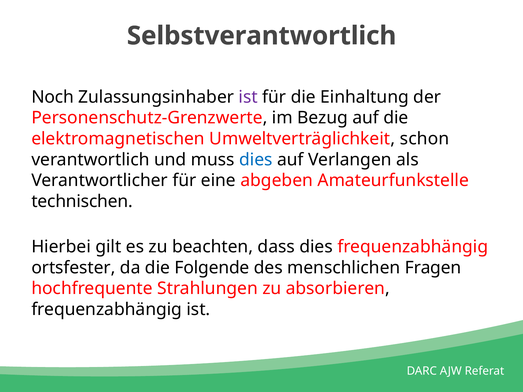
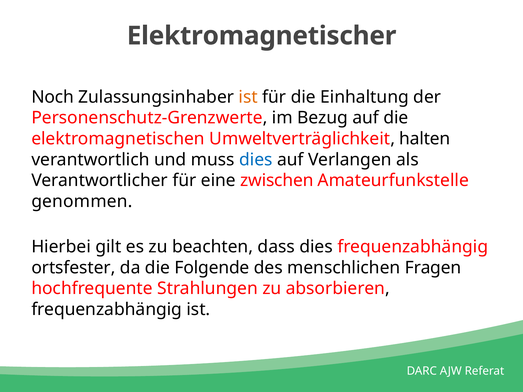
Selbstverantwortlich: Selbstverantwortlich -> Elektromagnetischer
ist at (248, 97) colour: purple -> orange
schon: schon -> halten
abgeben: abgeben -> zwischen
technischen: technischen -> genommen
